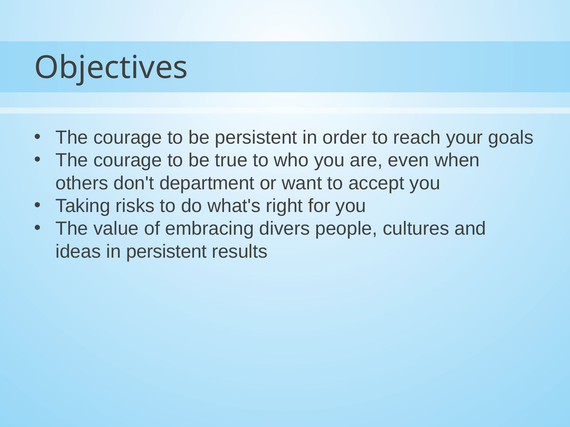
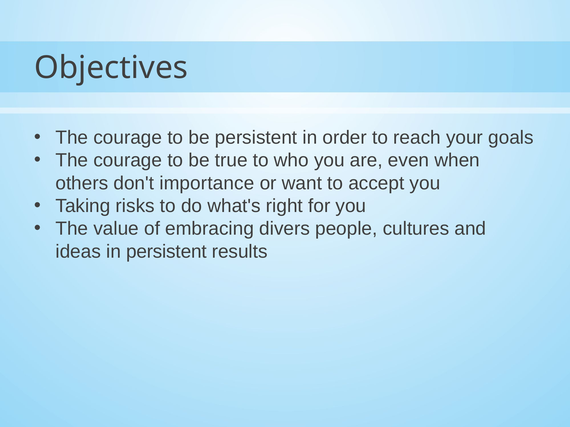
department: department -> importance
